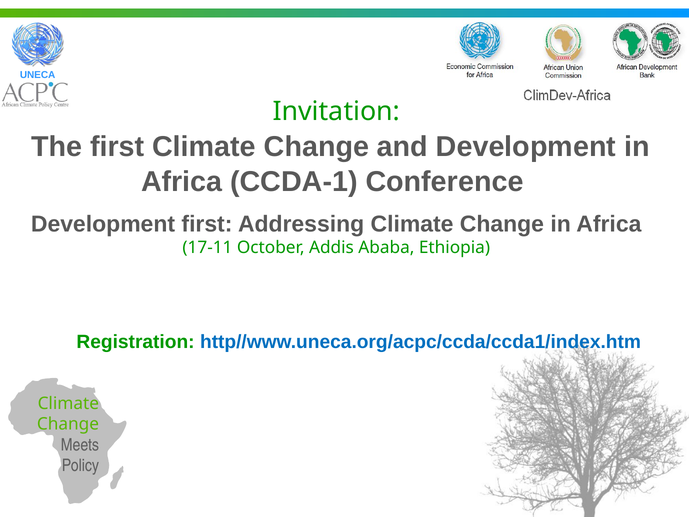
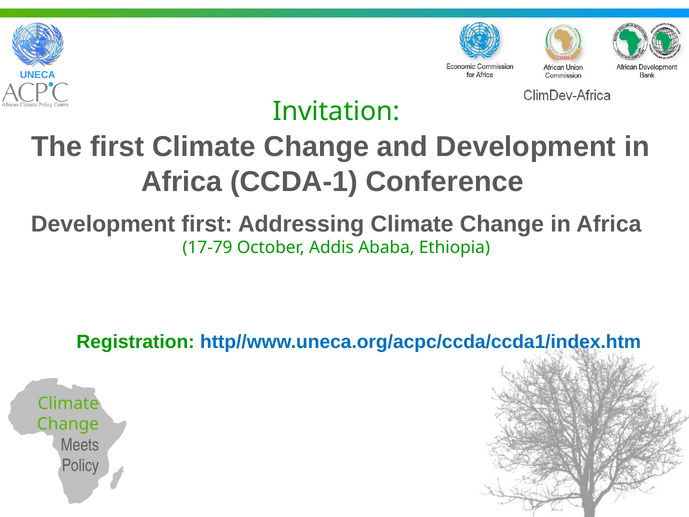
17-11: 17-11 -> 17-79
